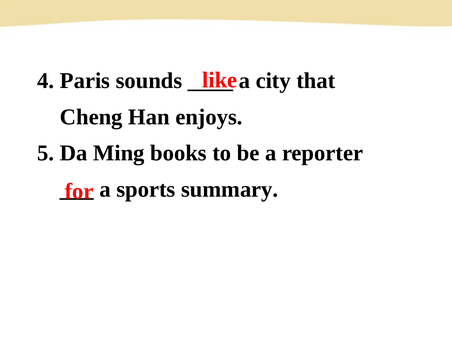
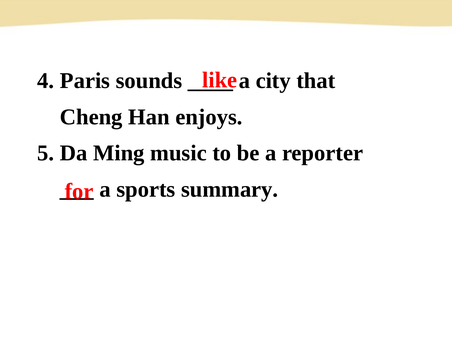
books: books -> music
